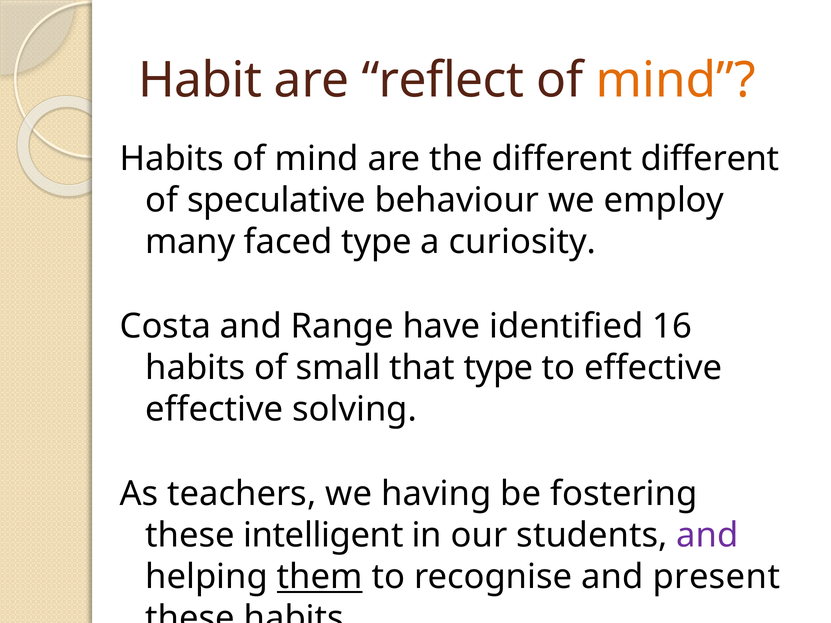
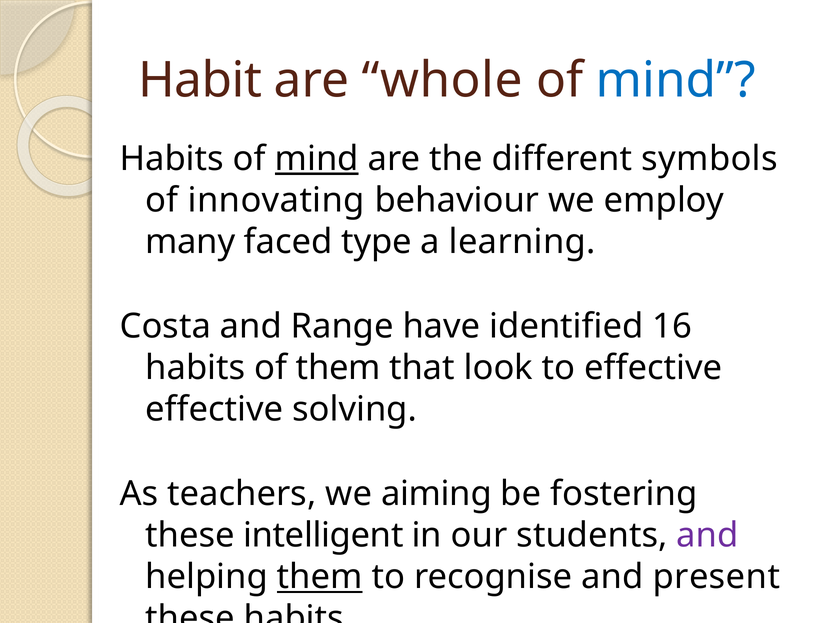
reflect: reflect -> whole
mind at (676, 80) colour: orange -> blue
mind at (317, 159) underline: none -> present
different different: different -> symbols
speculative: speculative -> innovating
curiosity: curiosity -> learning
of small: small -> them
that type: type -> look
having: having -> aiming
